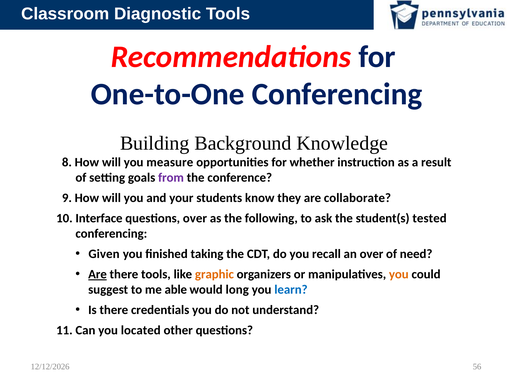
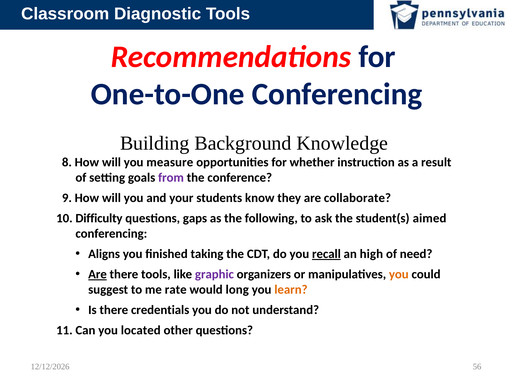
Interface: Interface -> Difficulty
questions over: over -> gaps
tested: tested -> aimed
Given: Given -> Aligns
recall underline: none -> present
an over: over -> high
graphic colour: orange -> purple
able: able -> rate
learn colour: blue -> orange
